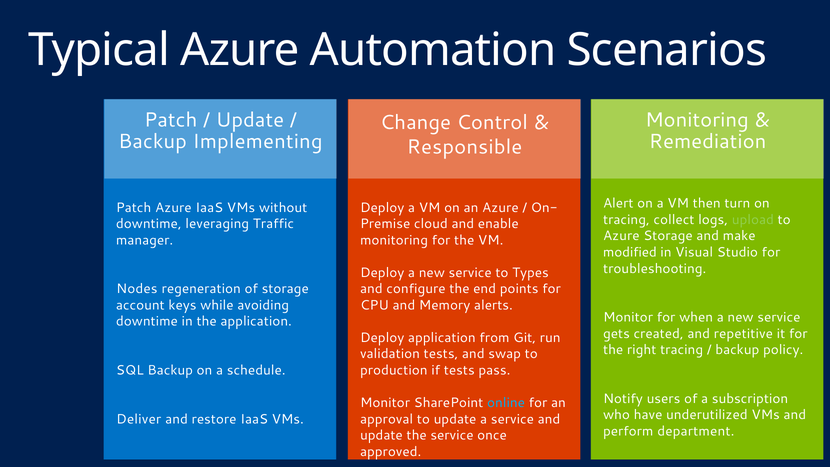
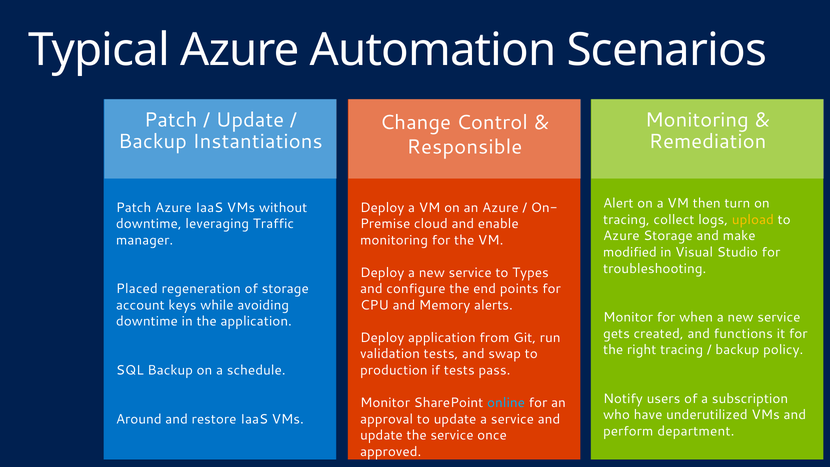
Implementing: Implementing -> Instantiations
upload colour: light green -> yellow
Nodes: Nodes -> Placed
repetitive: repetitive -> functions
Deliver: Deliver -> Around
